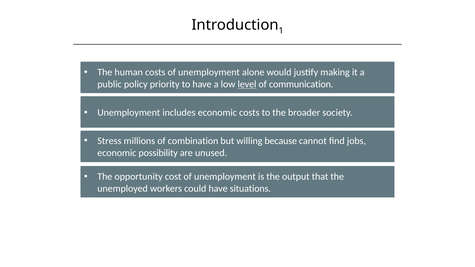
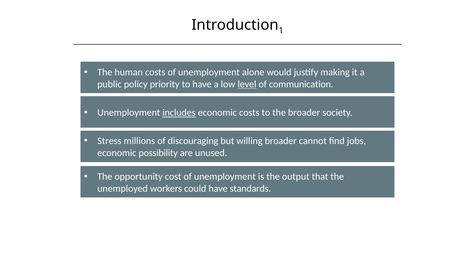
includes underline: none -> present
combination: combination -> discouraging
willing because: because -> broader
situations: situations -> standards
